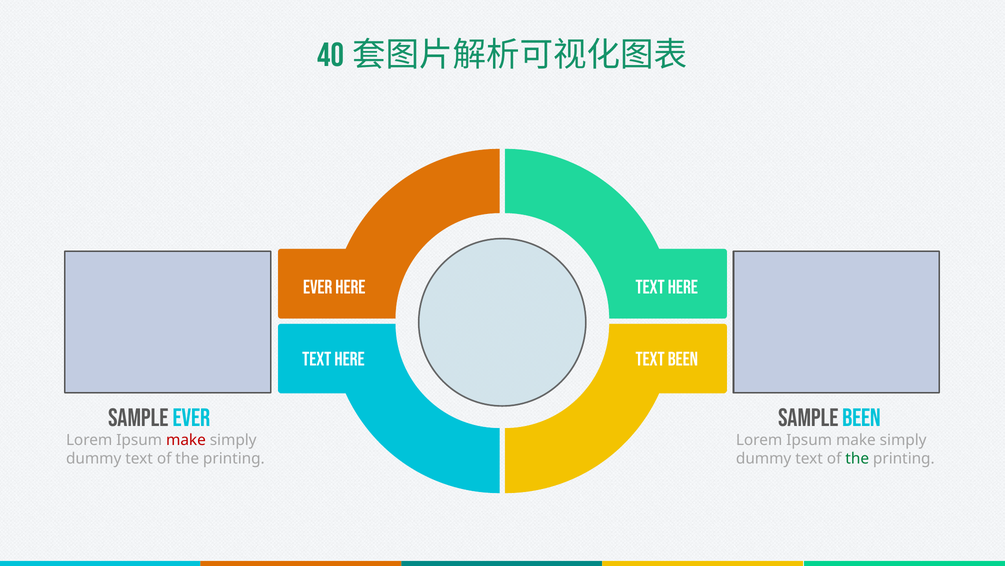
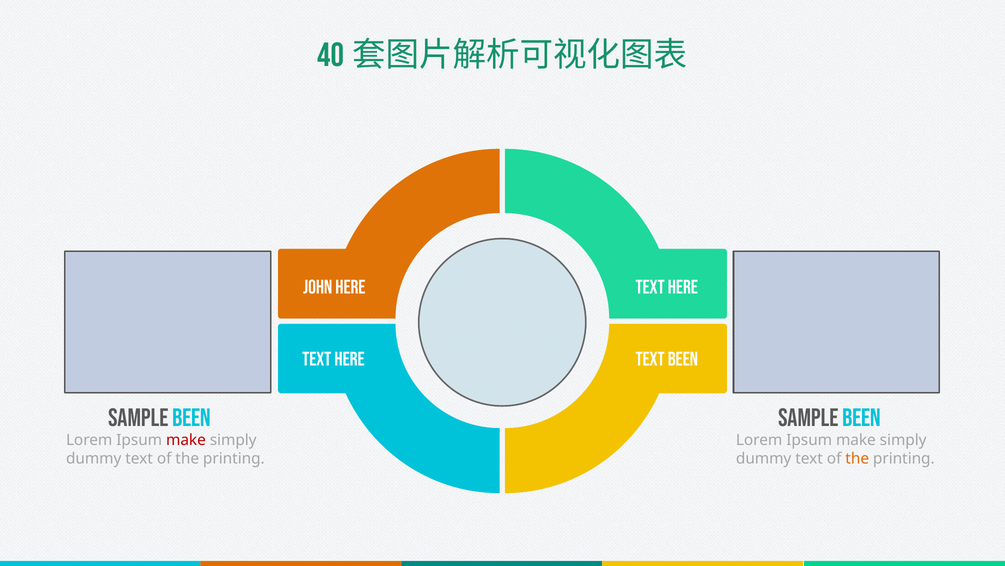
EVER at (318, 287): EVER -> JOHN
EVER at (191, 418): EVER -> BEEN
the at (857, 458) colour: green -> orange
